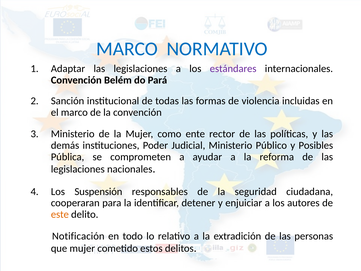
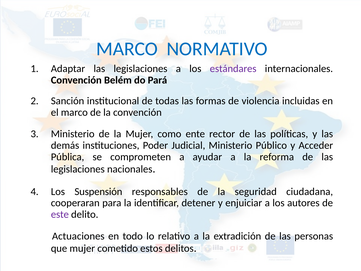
Posibles: Posibles -> Acceder
este colour: orange -> purple
Notificación: Notificación -> Actuaciones
